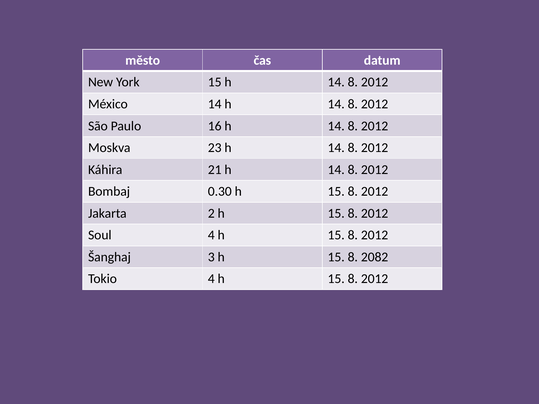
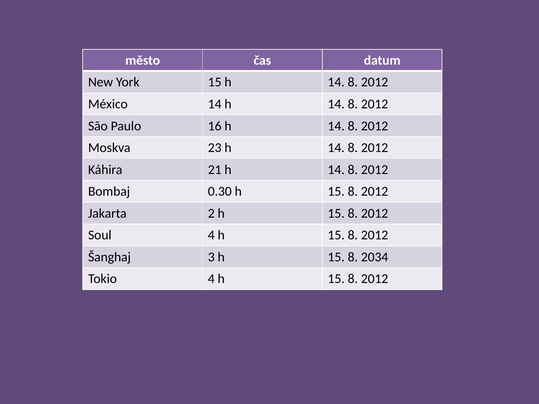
2082: 2082 -> 2034
